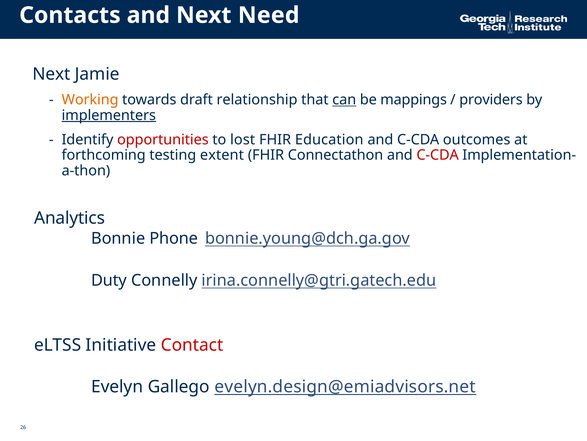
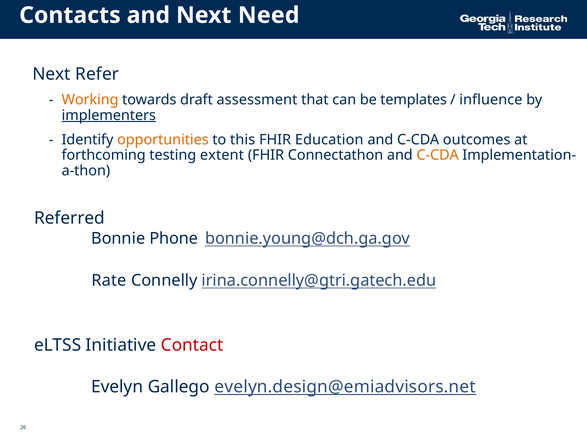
Jamie: Jamie -> Refer
relationship: relationship -> assessment
can underline: present -> none
mappings: mappings -> templates
providers: providers -> influence
opportunities colour: red -> orange
lost: lost -> this
C-CDA at (438, 155) colour: red -> orange
Analytics: Analytics -> Referred
Duty: Duty -> Rate
